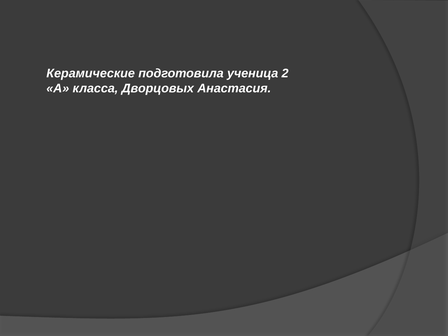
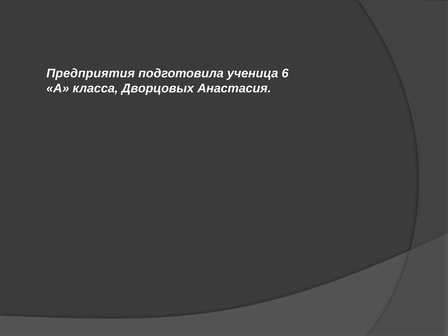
Керамические: Керамические -> Предприятия
2: 2 -> 6
